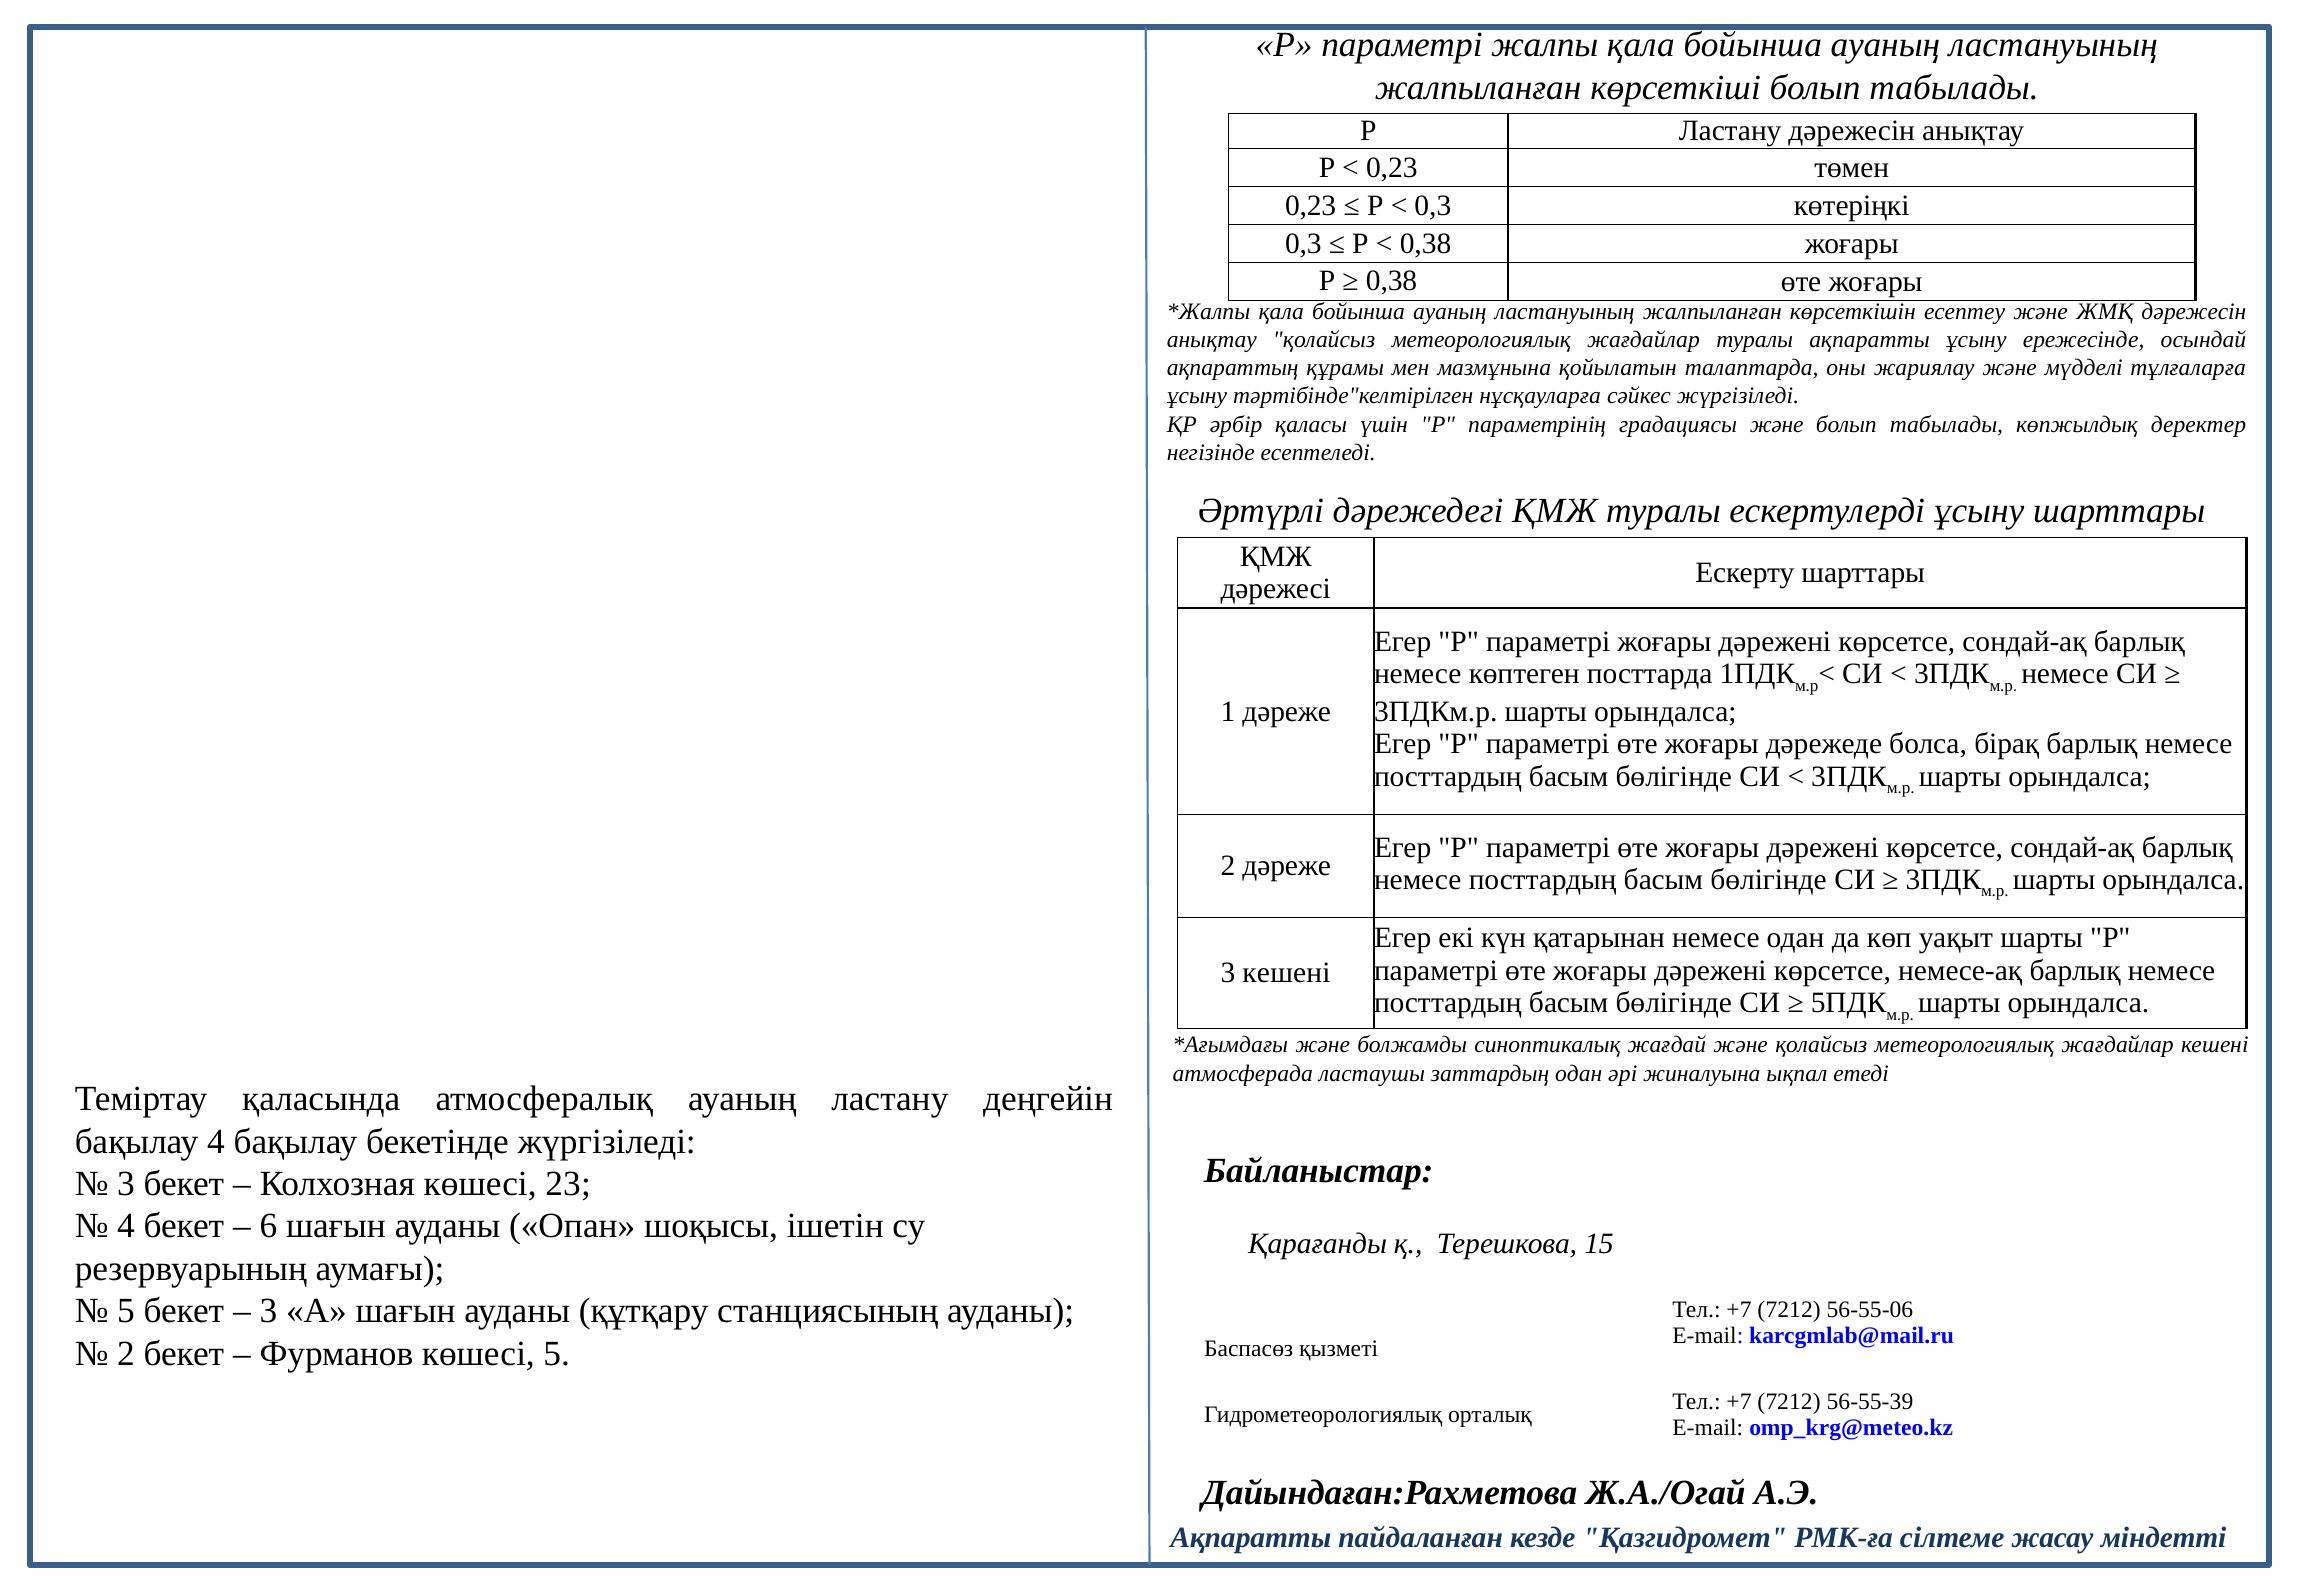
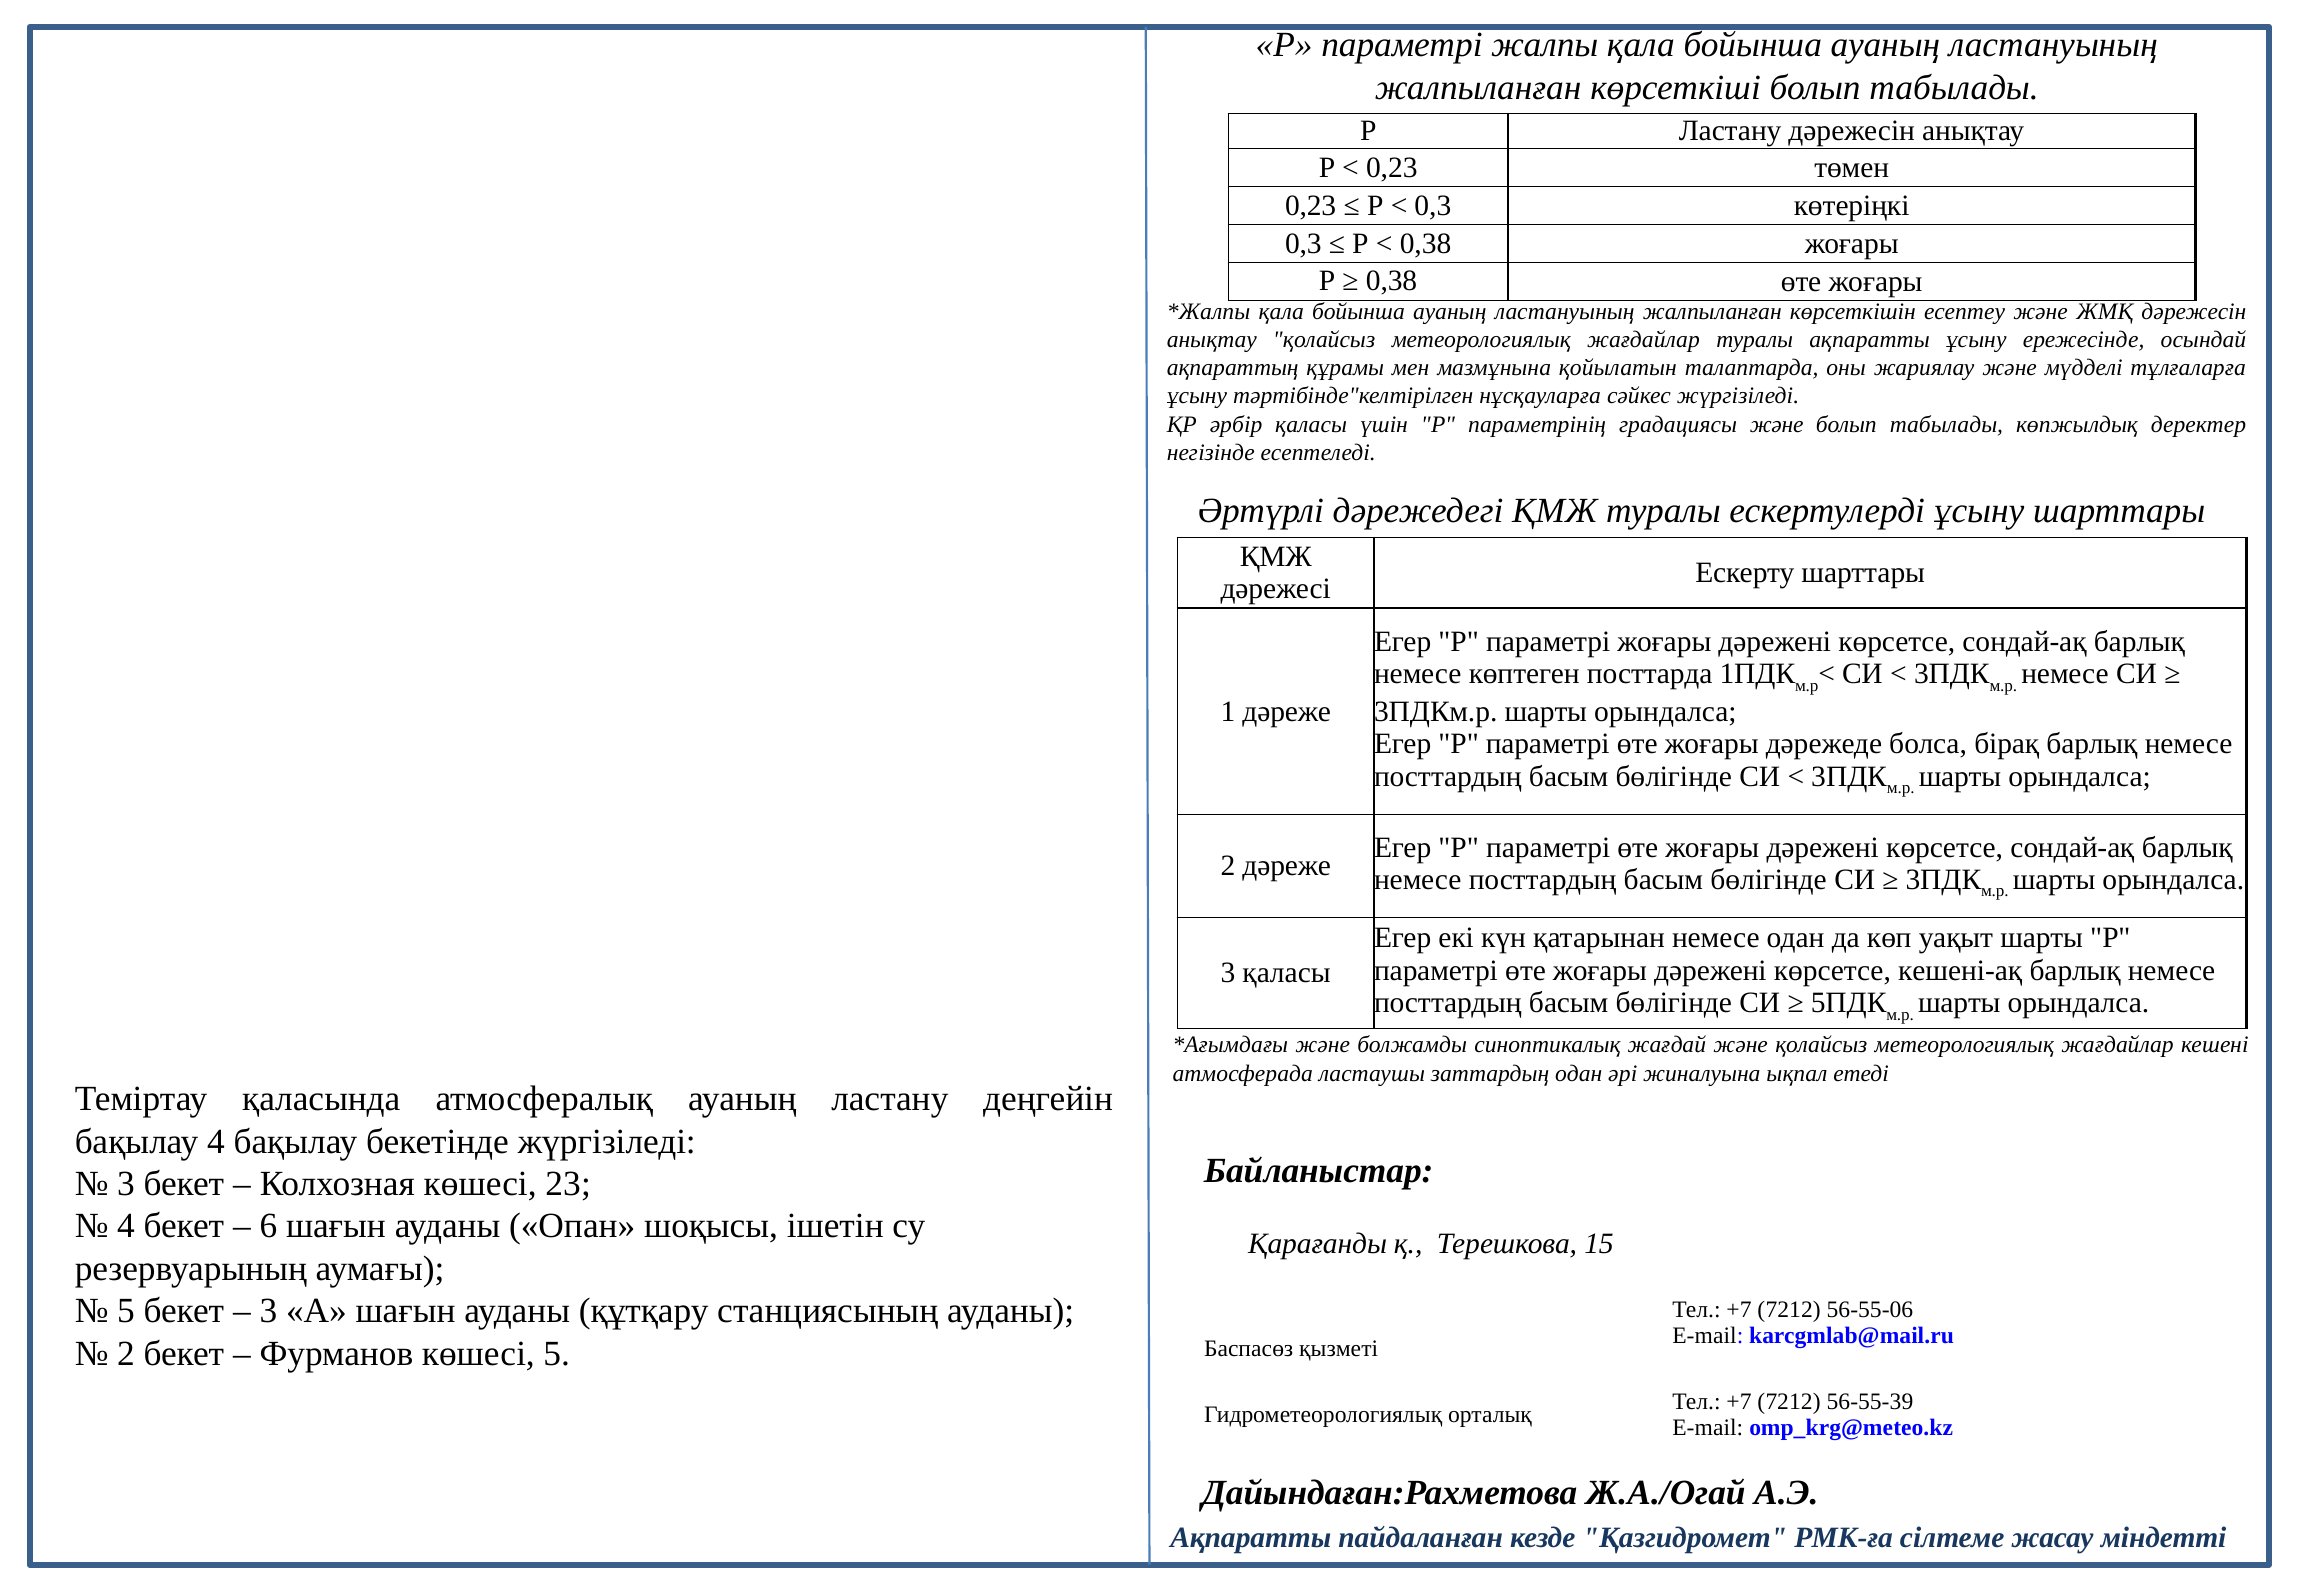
немесе-ақ: немесе-ақ -> кешені-ақ
3 кешені: кешені -> қаласы
